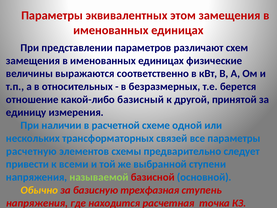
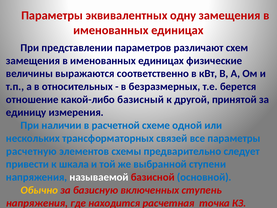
этом: этом -> одну
всеми: всеми -> шкала
называемой colour: light green -> white
трехфазная: трехфазная -> включенных
